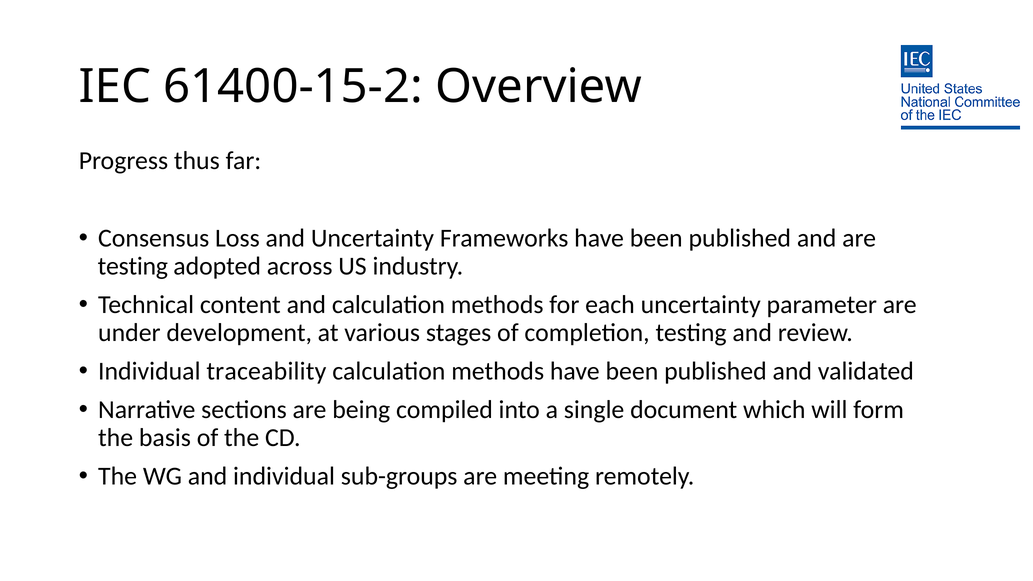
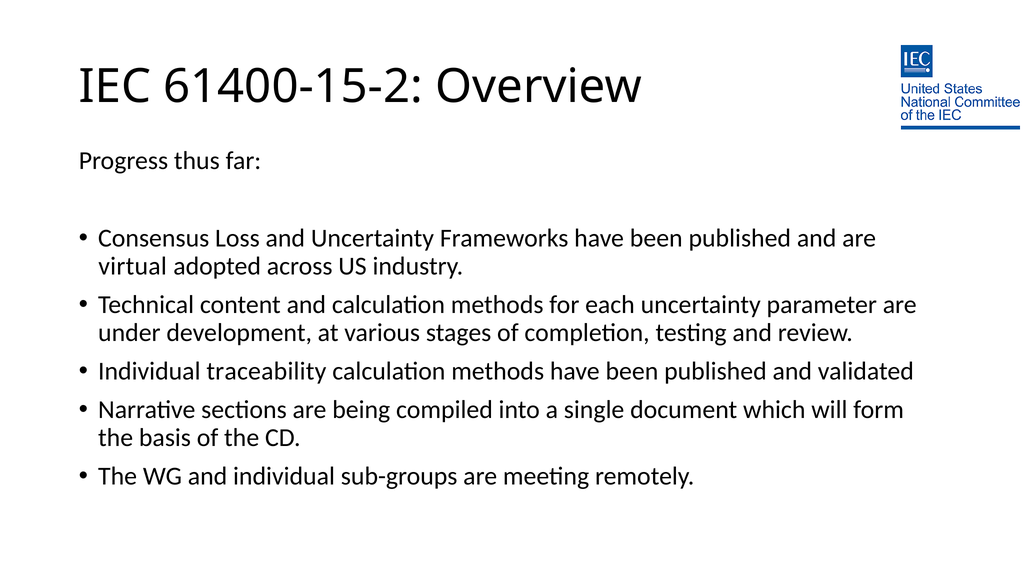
testing at (133, 266): testing -> virtual
